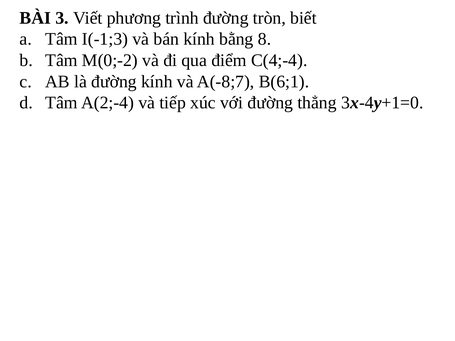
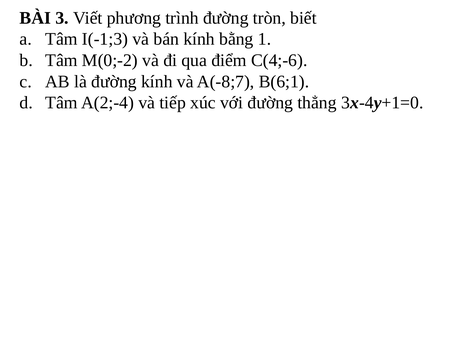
8: 8 -> 1
C(4;-4: C(4;-4 -> C(4;-6
